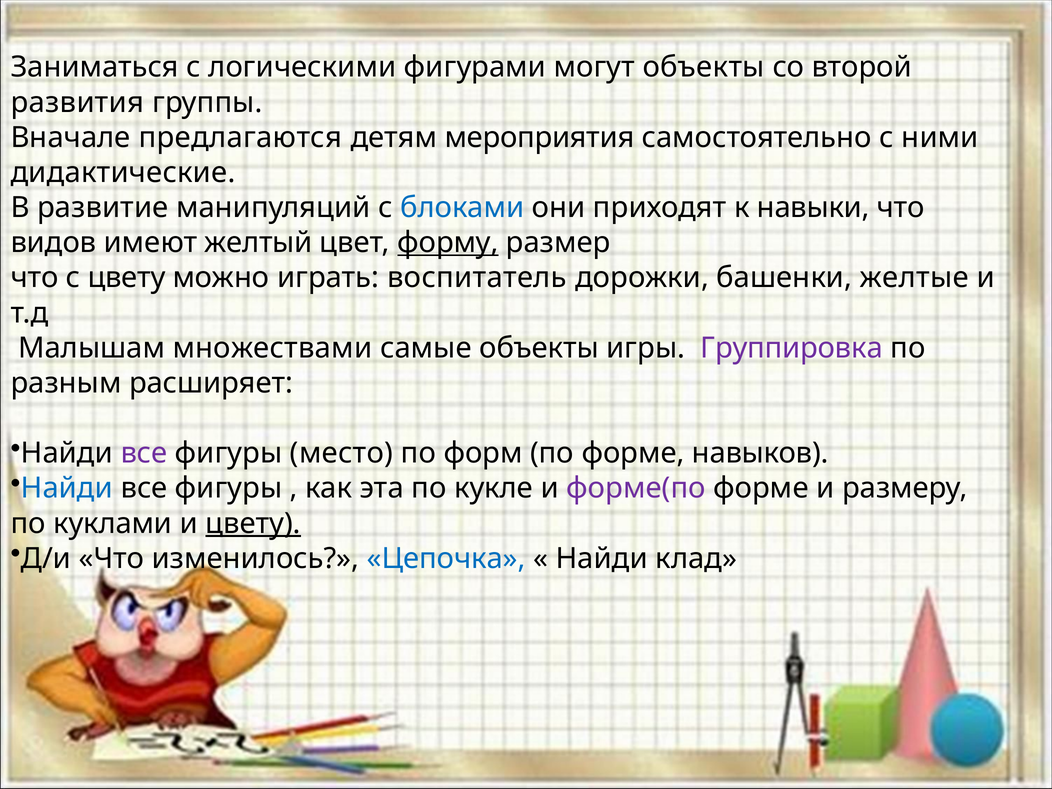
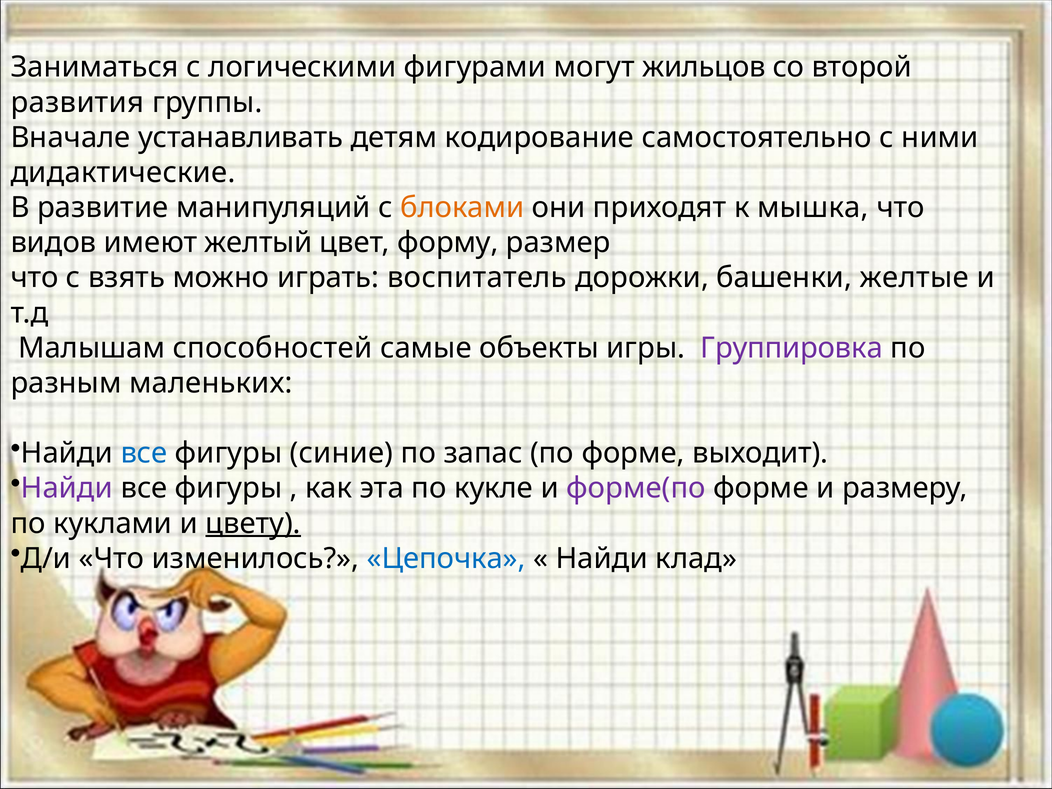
могут объекты: объекты -> жильцов
предлагаются: предлагаются -> устанавливать
мероприятия: мероприятия -> кодирование
блоками colour: blue -> orange
навыки: навыки -> мышка
форму underline: present -> none
с цвету: цвету -> взять
множествами: множествами -> способностей
расширяет: расширяет -> маленьких
все at (144, 453) colour: purple -> blue
место: место -> синие
форм: форм -> запас
навыков: навыков -> выходит
Найди at (67, 488) colour: blue -> purple
